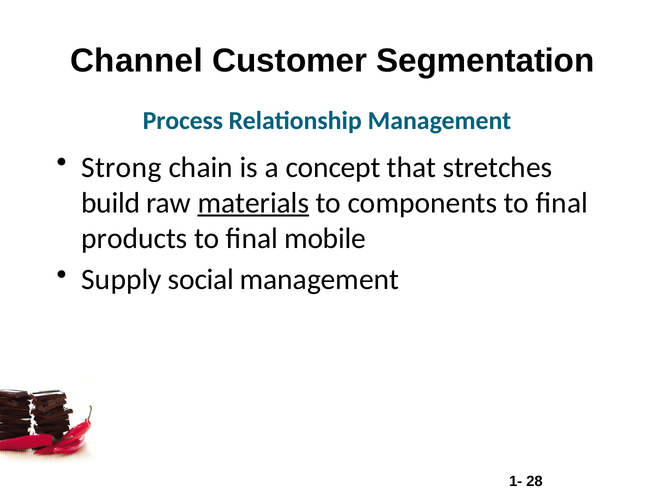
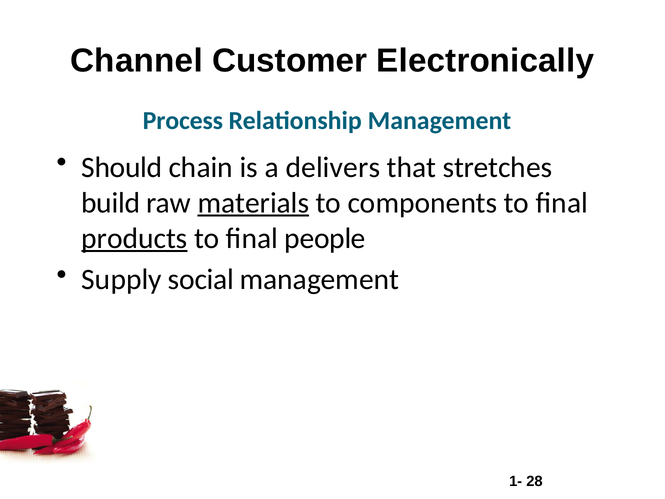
Segmentation: Segmentation -> Electronically
Strong: Strong -> Should
concept: concept -> delivers
products underline: none -> present
mobile: mobile -> people
